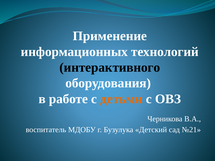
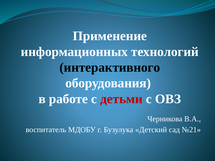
детьми colour: orange -> red
